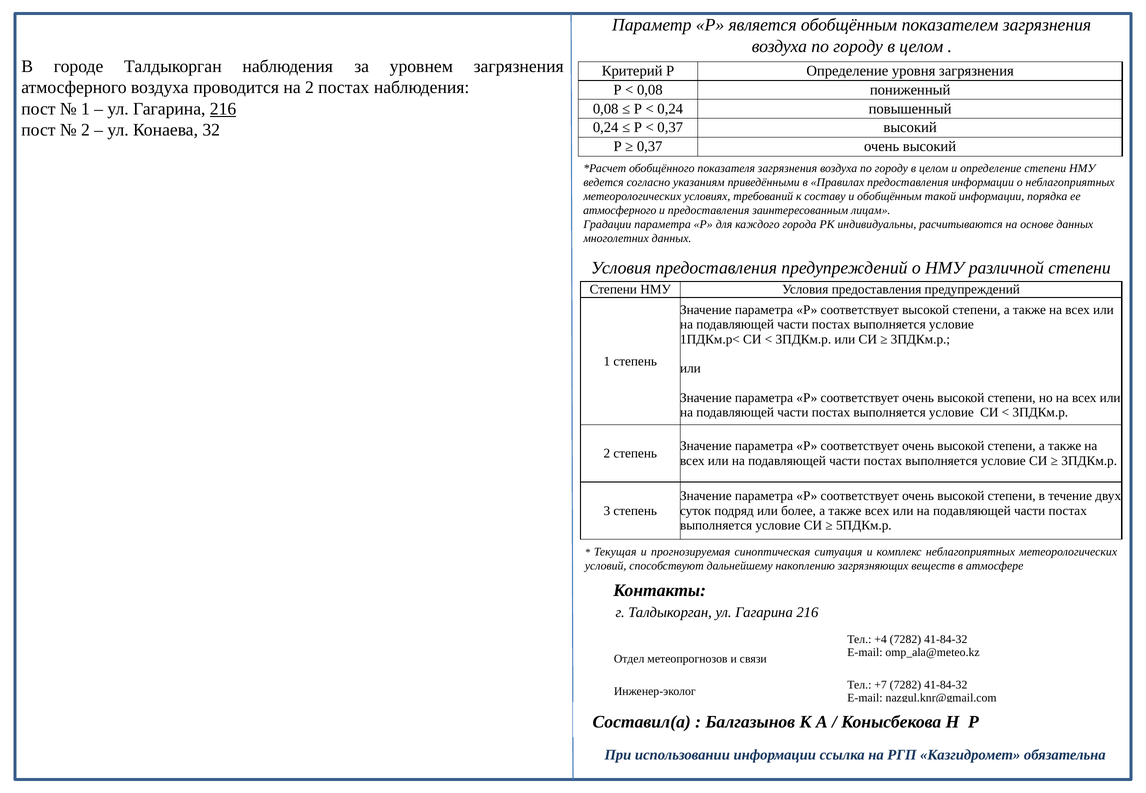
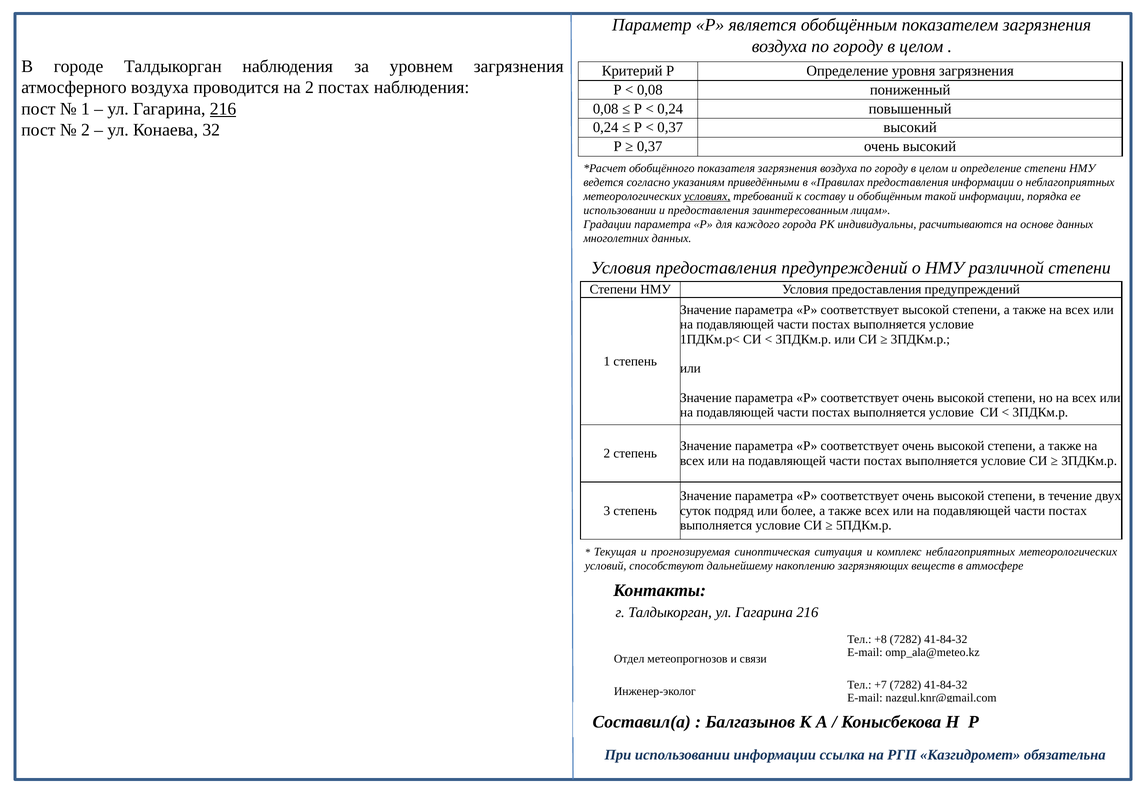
условиях underline: none -> present
атмосферного at (620, 210): атмосферного -> использовании
+4: +4 -> +8
